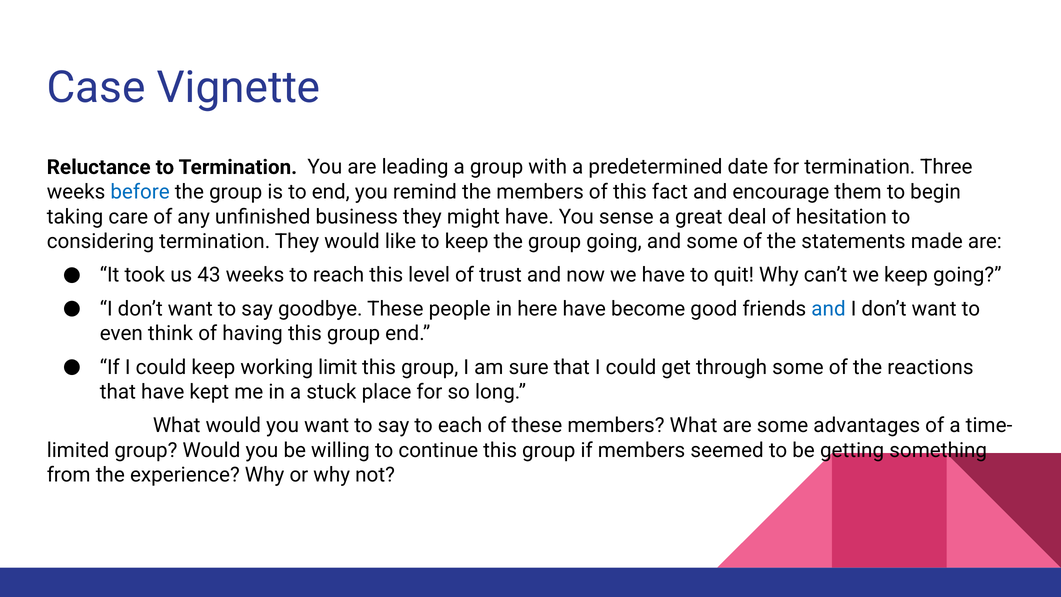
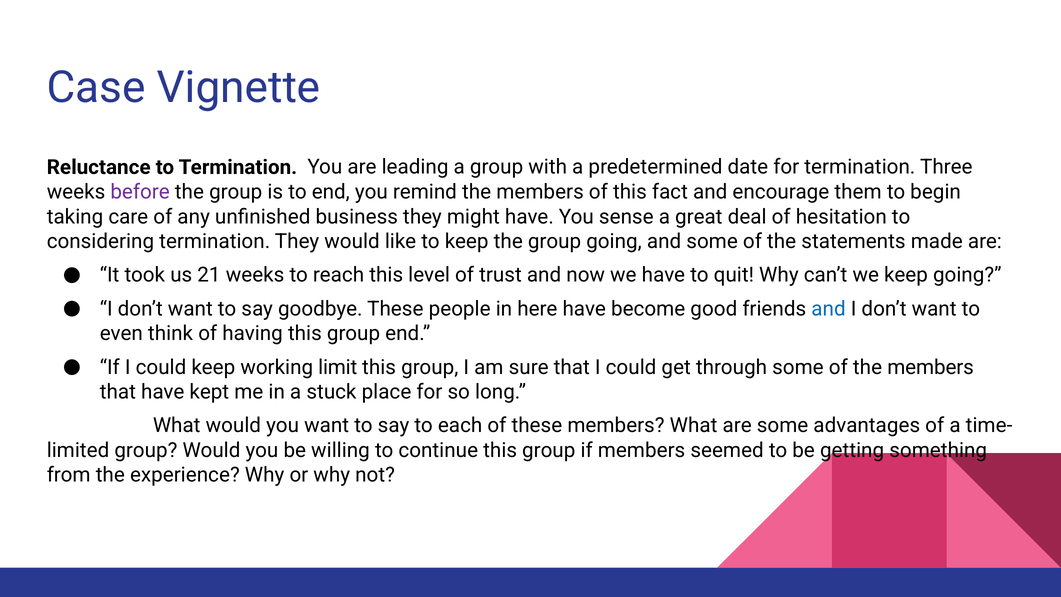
before colour: blue -> purple
43: 43 -> 21
of the reactions: reactions -> members
